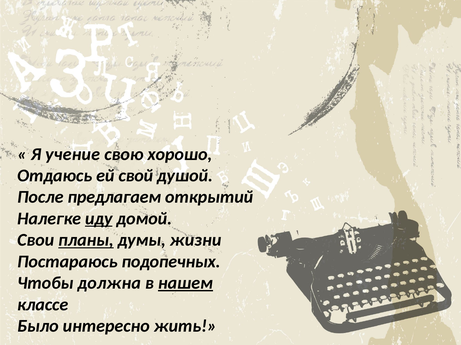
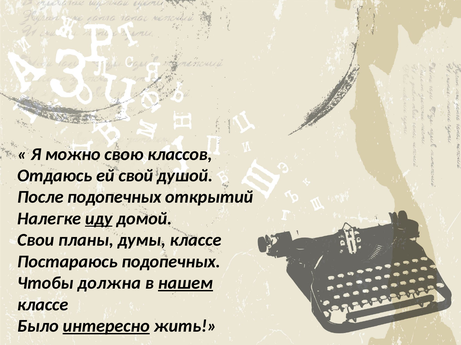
учение: учение -> можно
хорошо: хорошо -> классов
После предлагаем: предлагаем -> подопечных
планы underline: present -> none
думы жизни: жизни -> классе
интересно underline: none -> present
